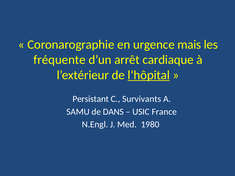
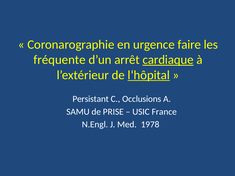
mais: mais -> faire
cardiaque underline: none -> present
Survivants: Survivants -> Occlusions
DANS: DANS -> PRISE
1980: 1980 -> 1978
